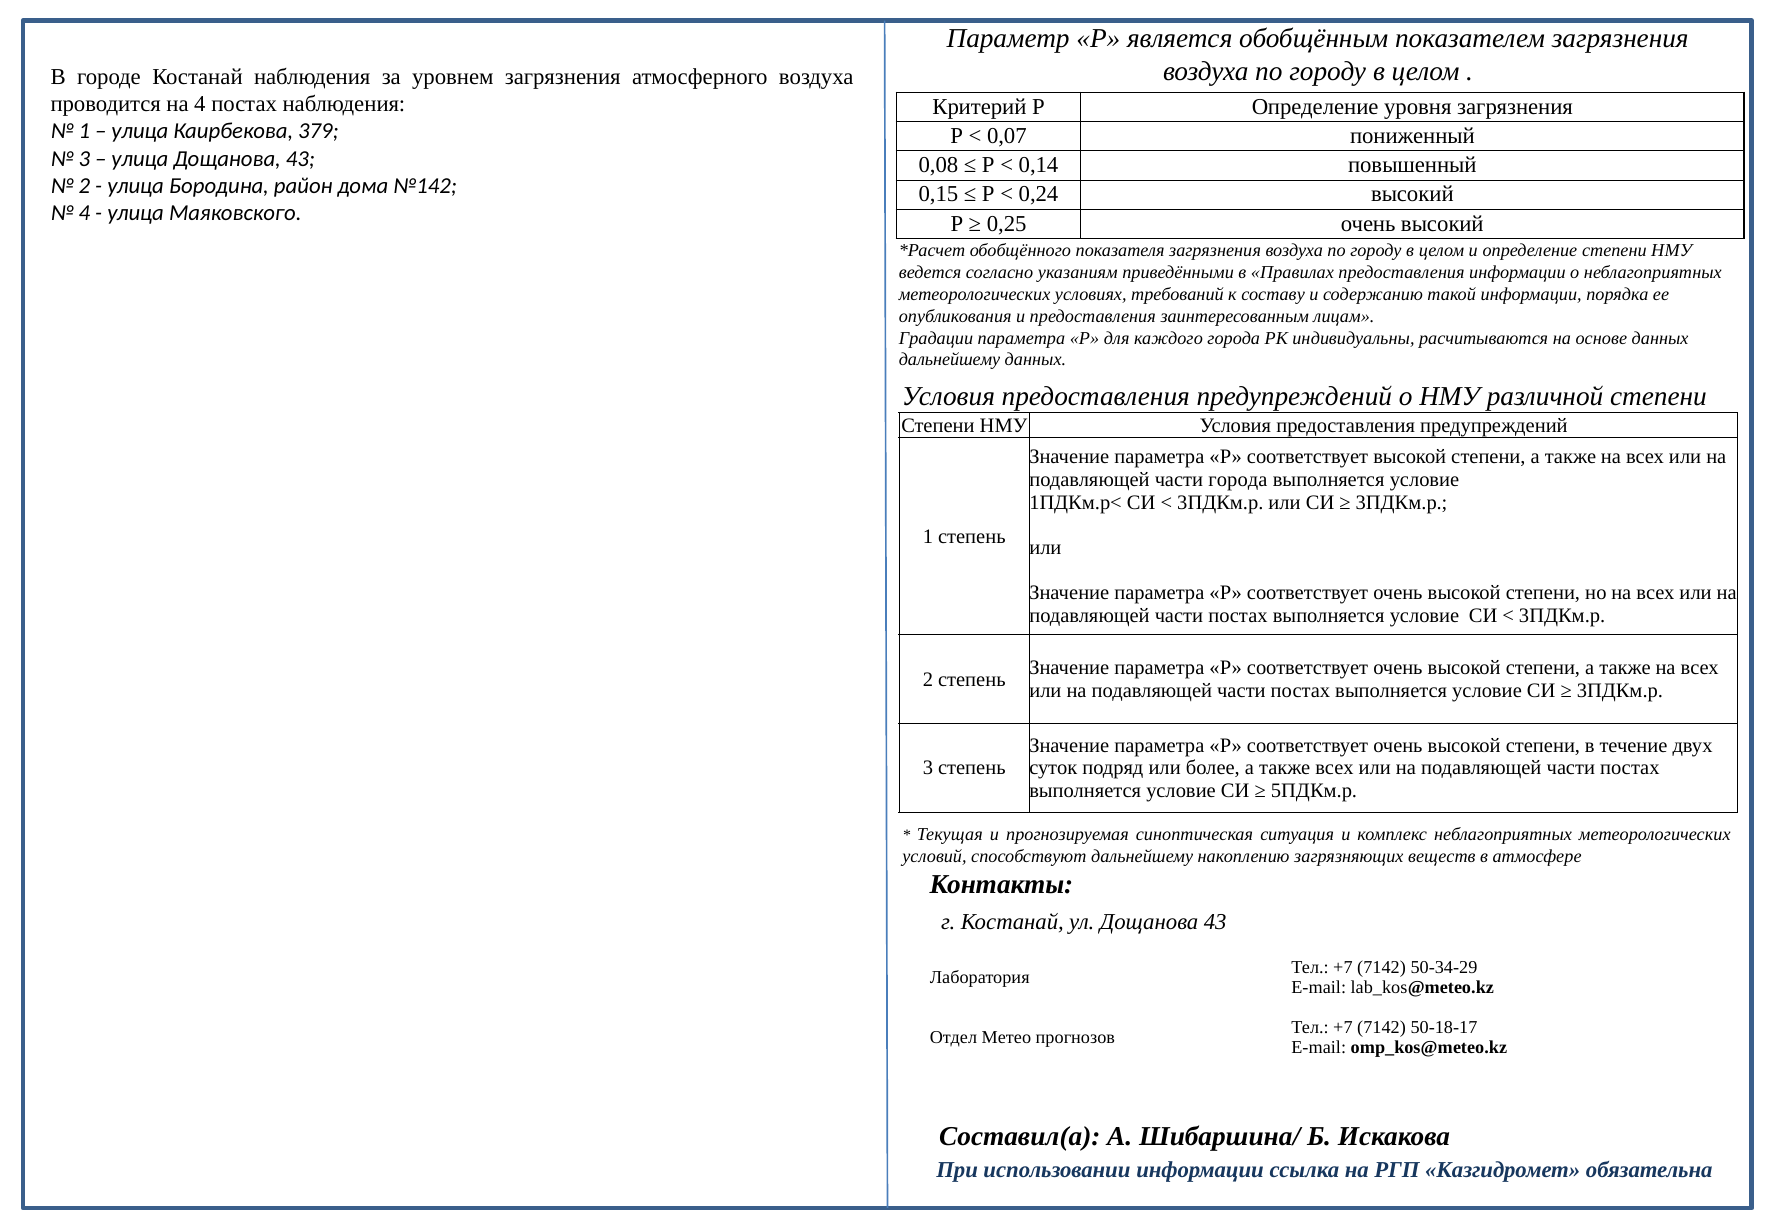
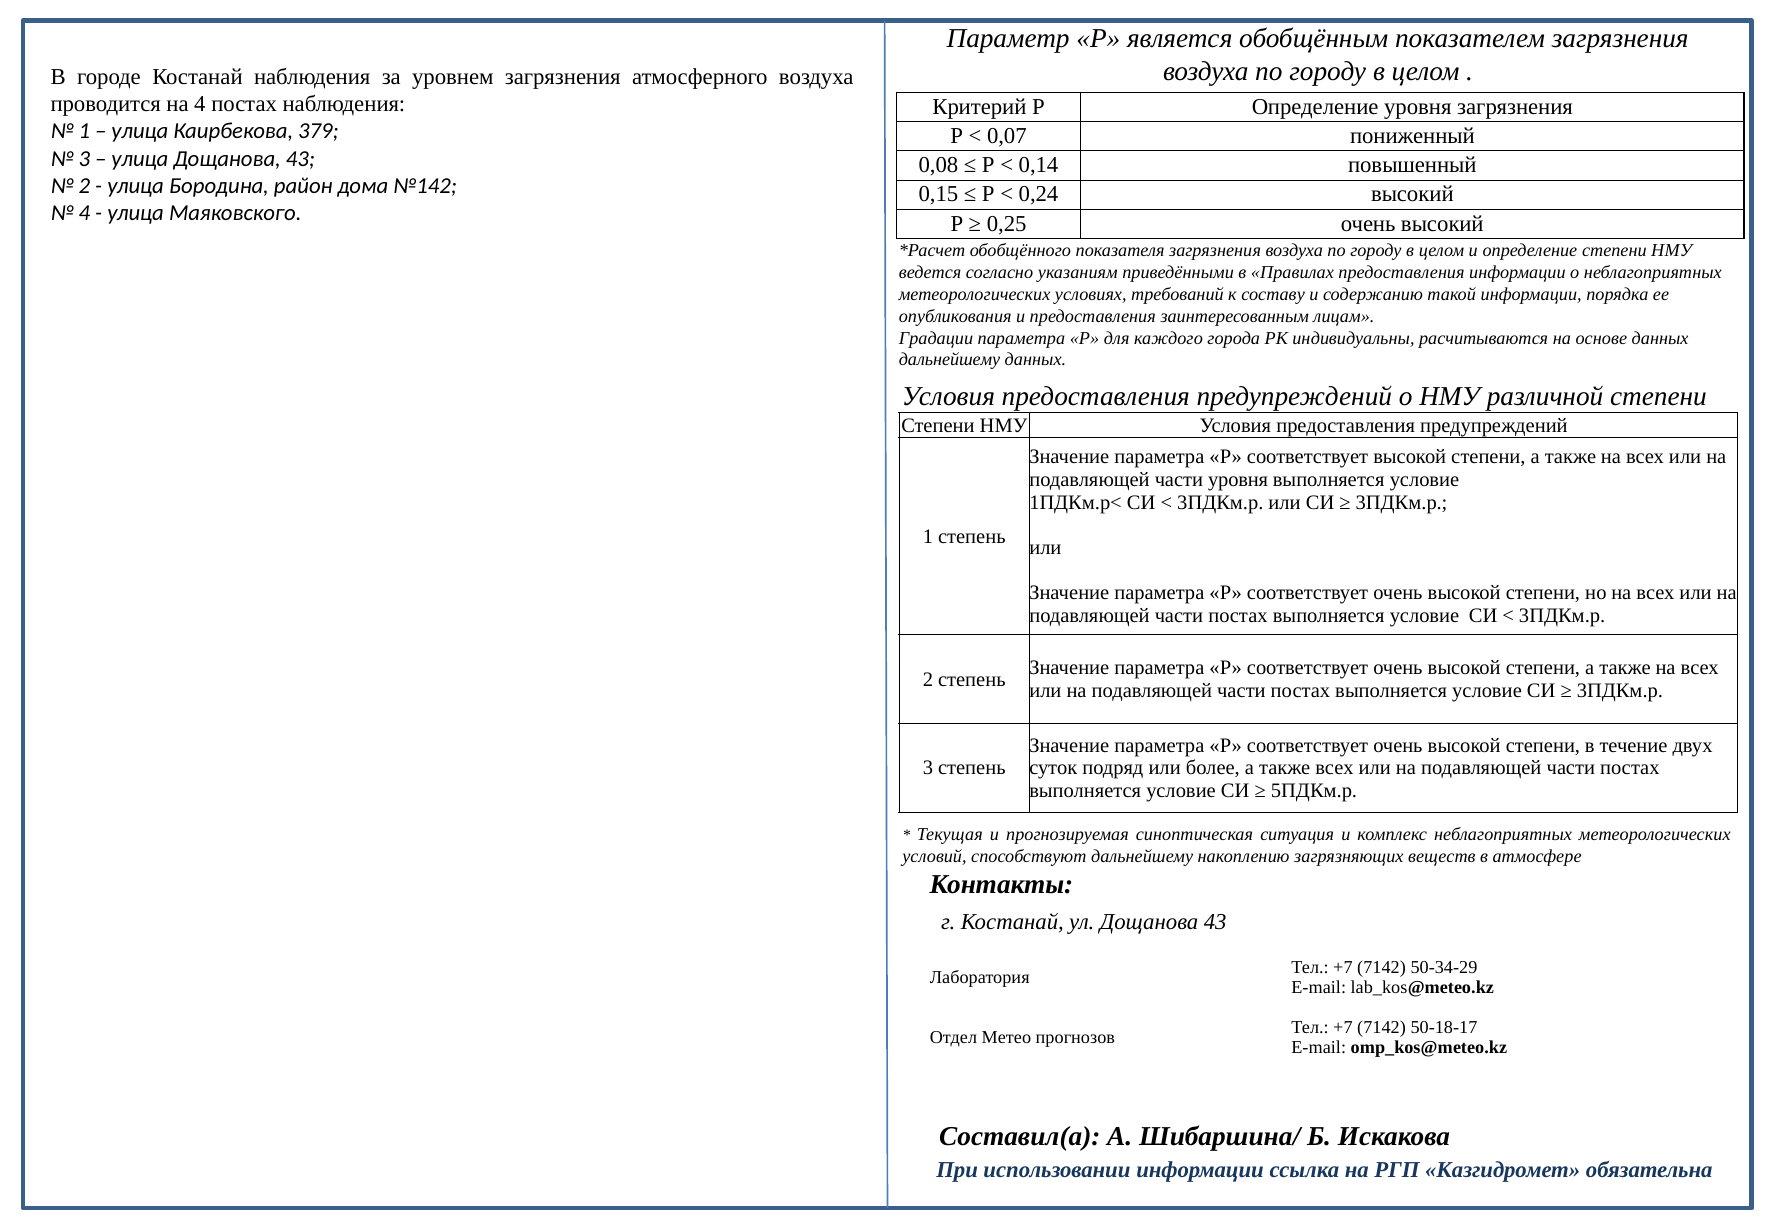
части города: города -> уровня
